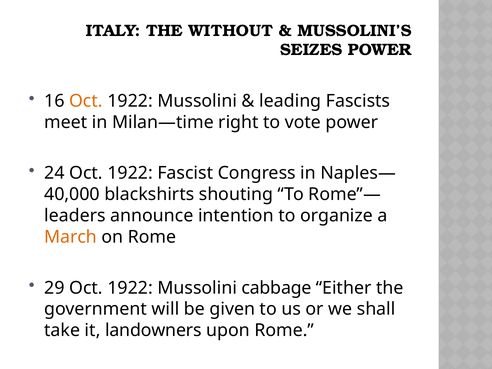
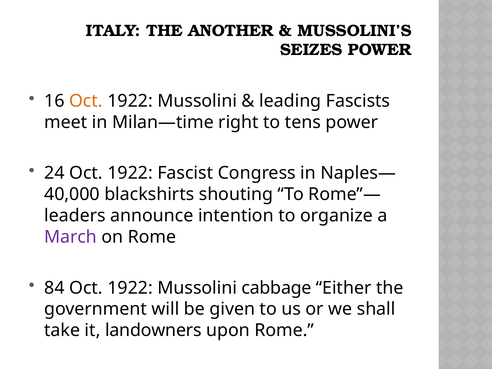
WITHOUT: WITHOUT -> ANOTHER
vote: vote -> tens
March colour: orange -> purple
29: 29 -> 84
